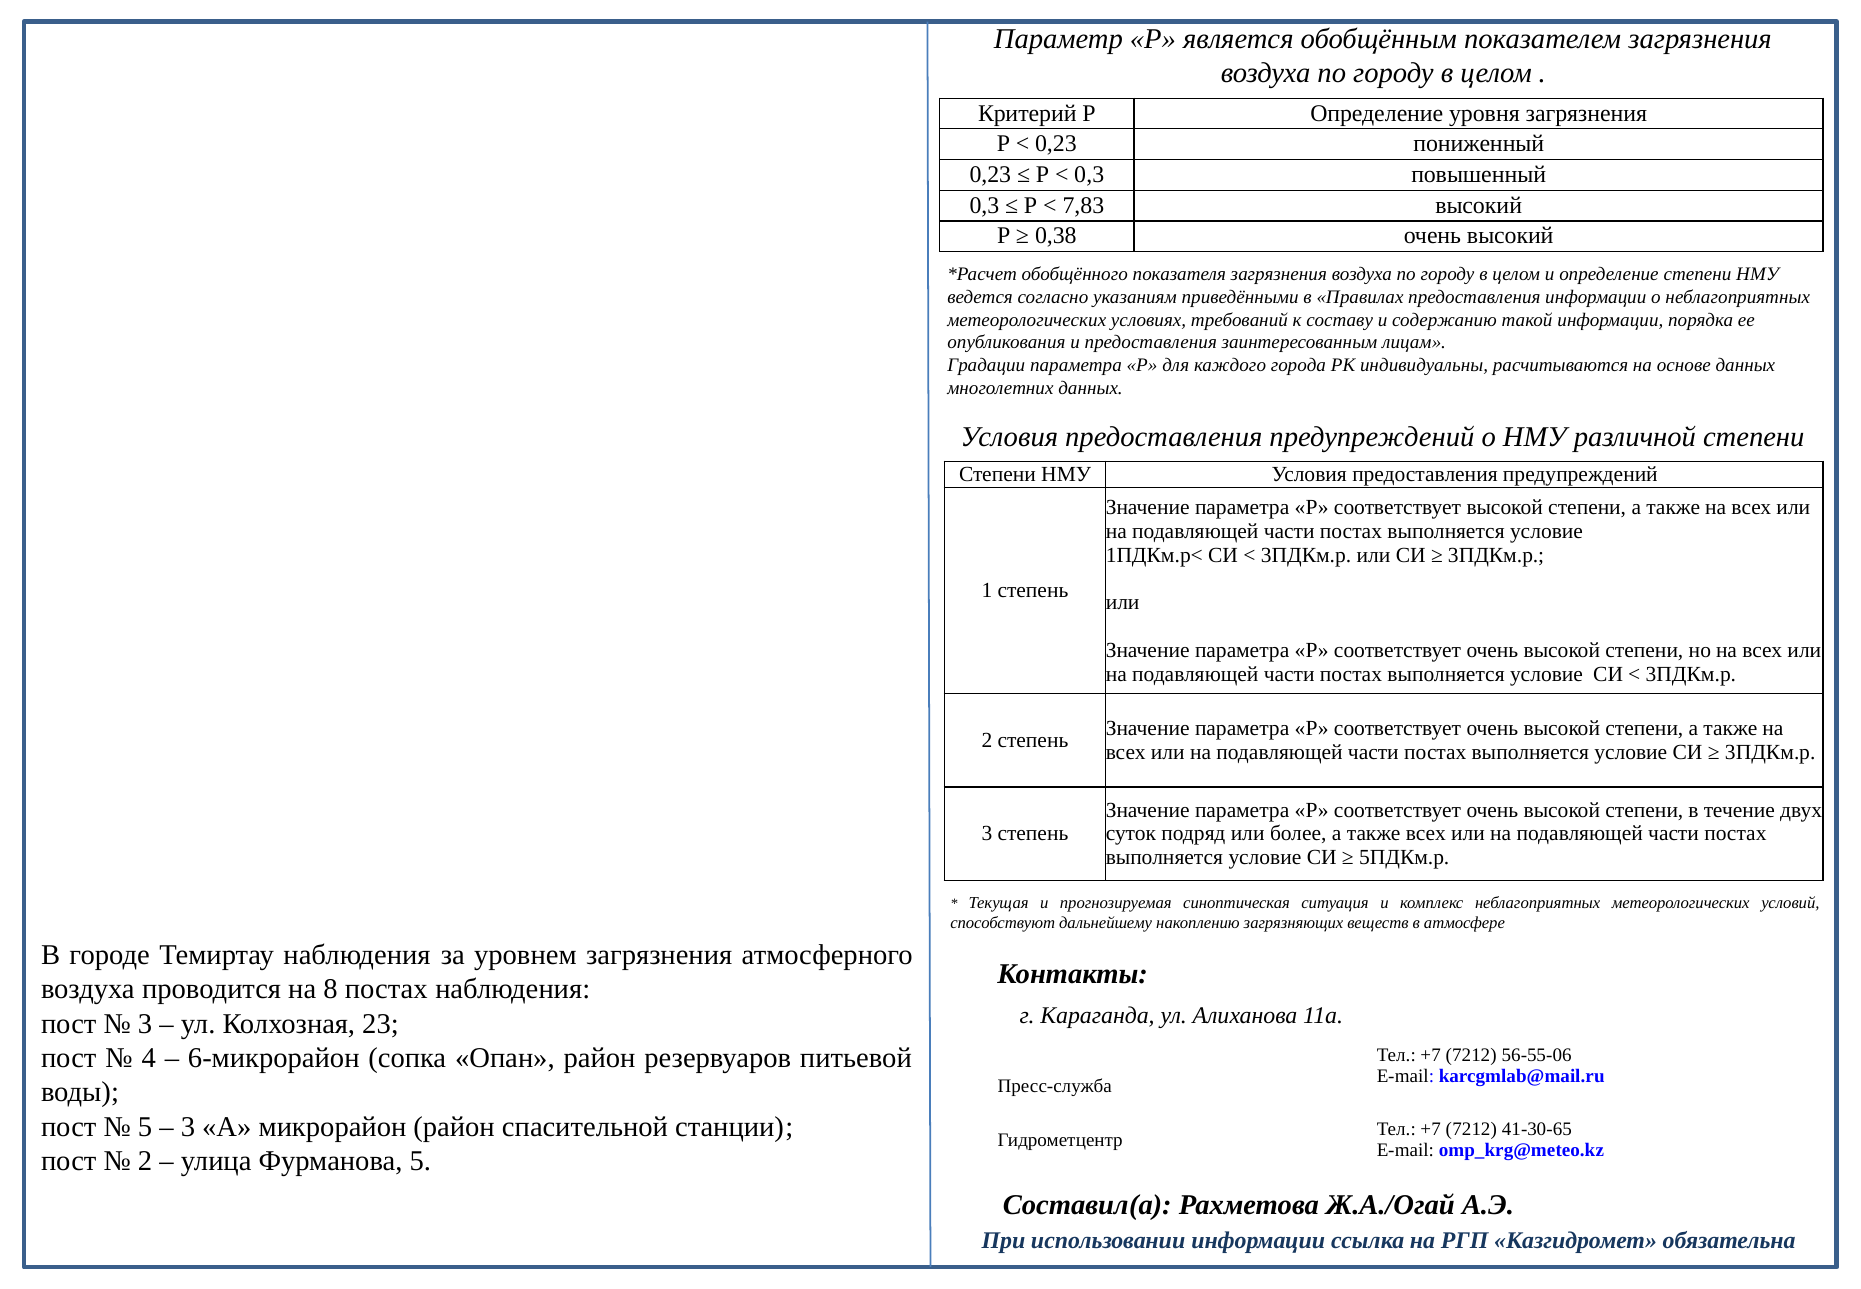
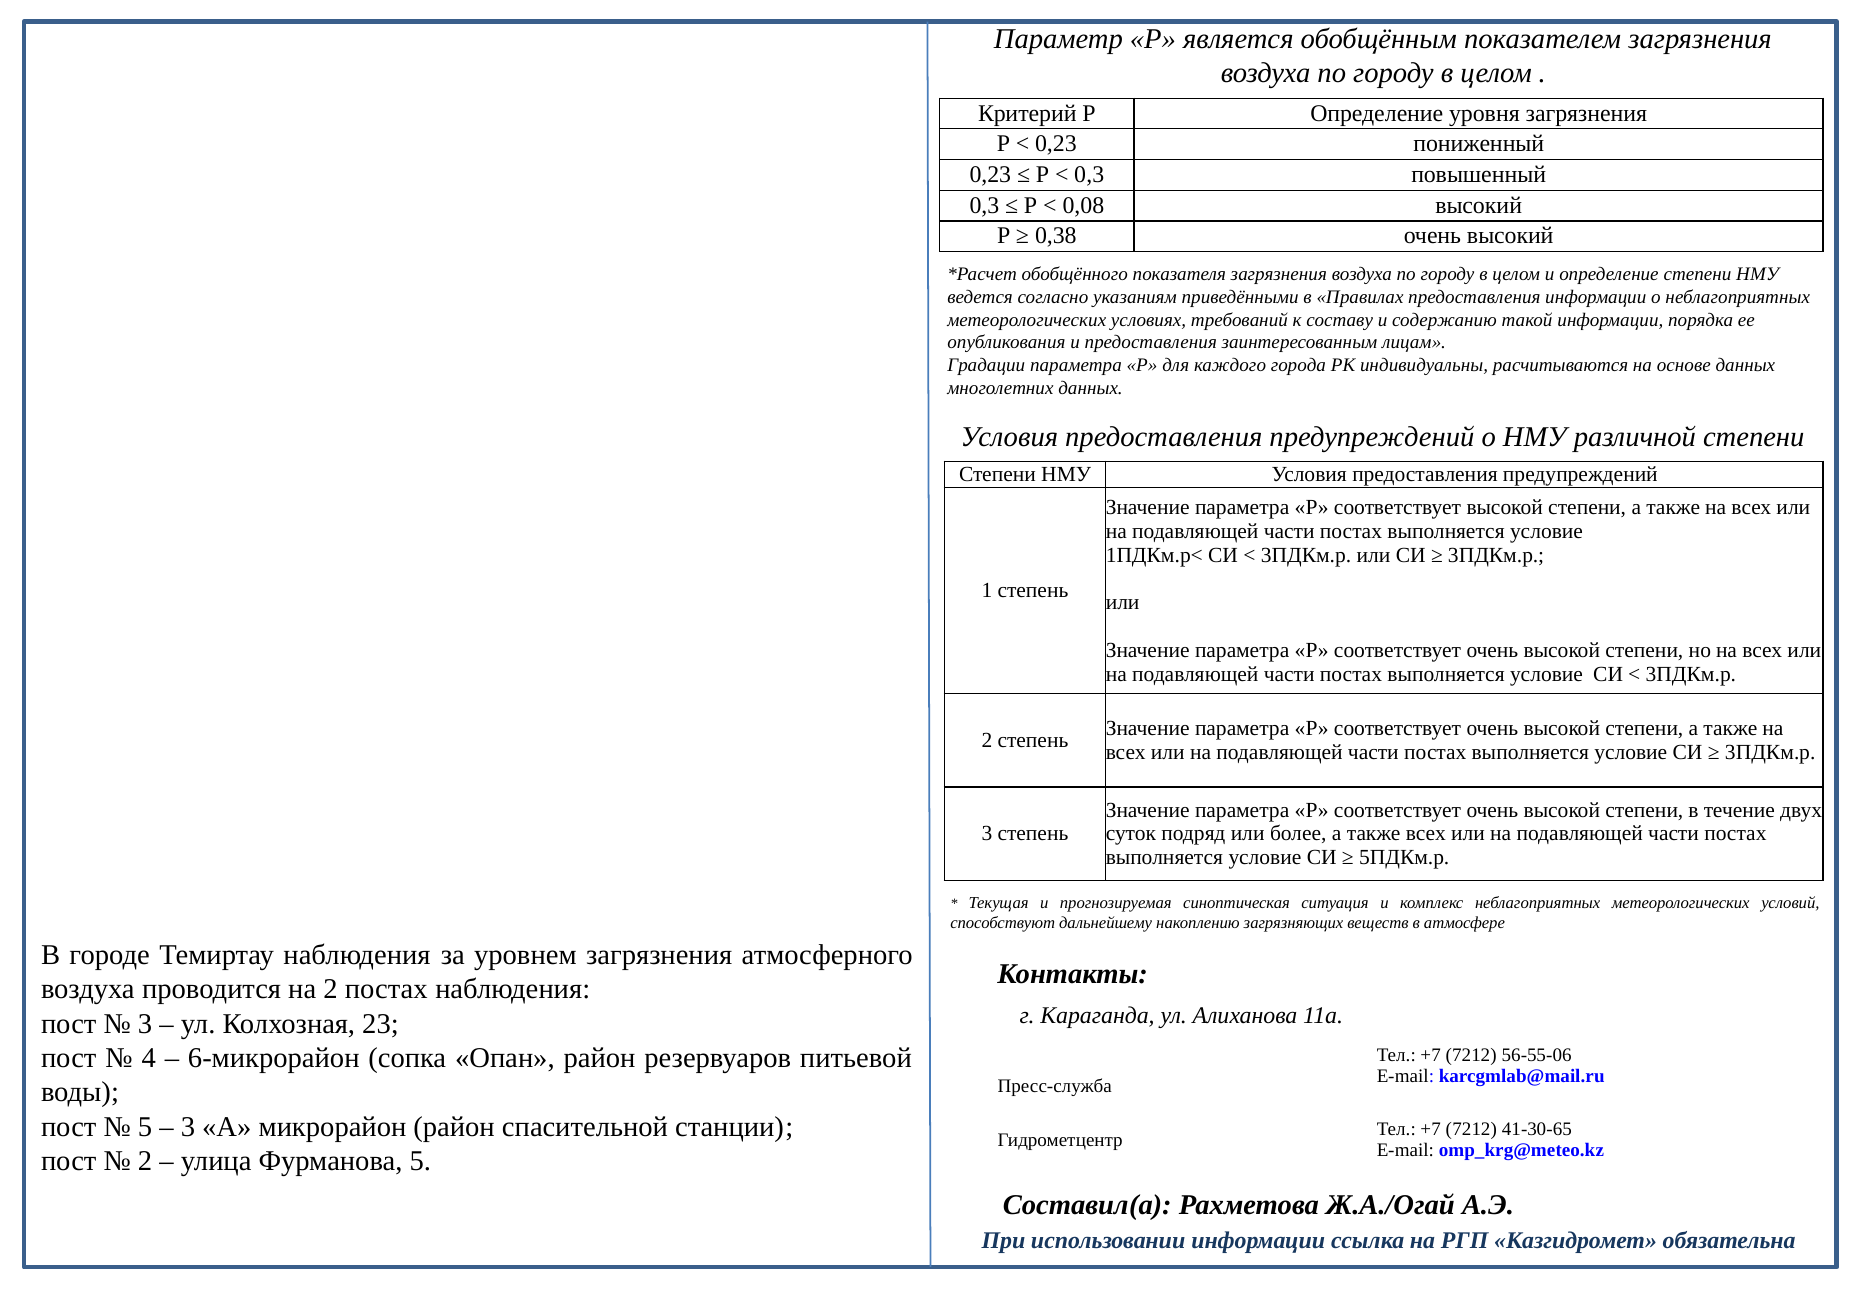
7,83: 7,83 -> 0,08
на 8: 8 -> 2
